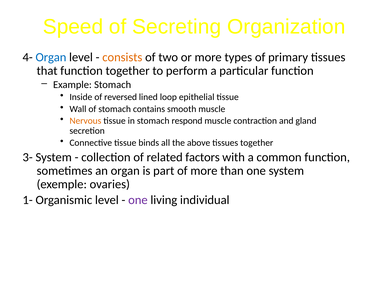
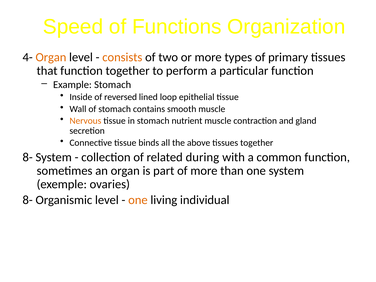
Secreting: Secreting -> Functions
Organ at (51, 57) colour: blue -> orange
respond: respond -> nutrient
3- at (28, 157): 3- -> 8-
factors: factors -> during
1- at (28, 200): 1- -> 8-
one at (138, 200) colour: purple -> orange
